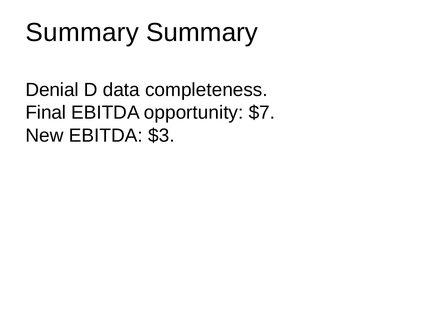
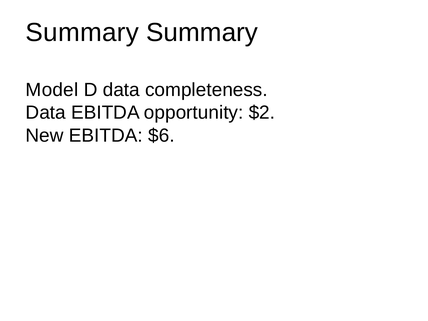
Denial: Denial -> Model
Final at (46, 113): Final -> Data
$7: $7 -> $2
$3: $3 -> $6
